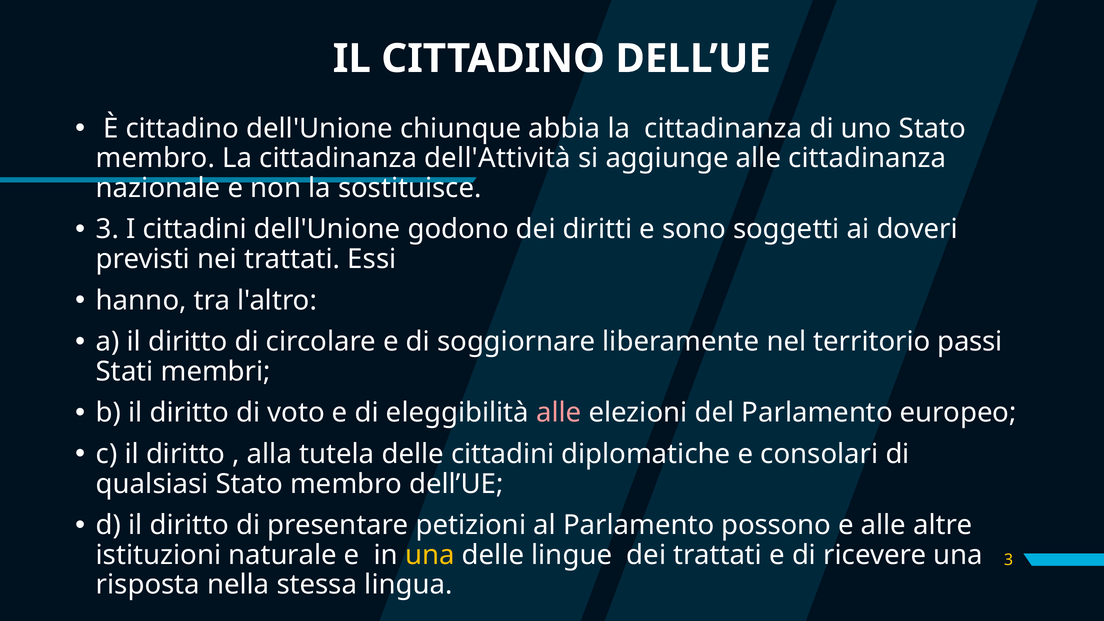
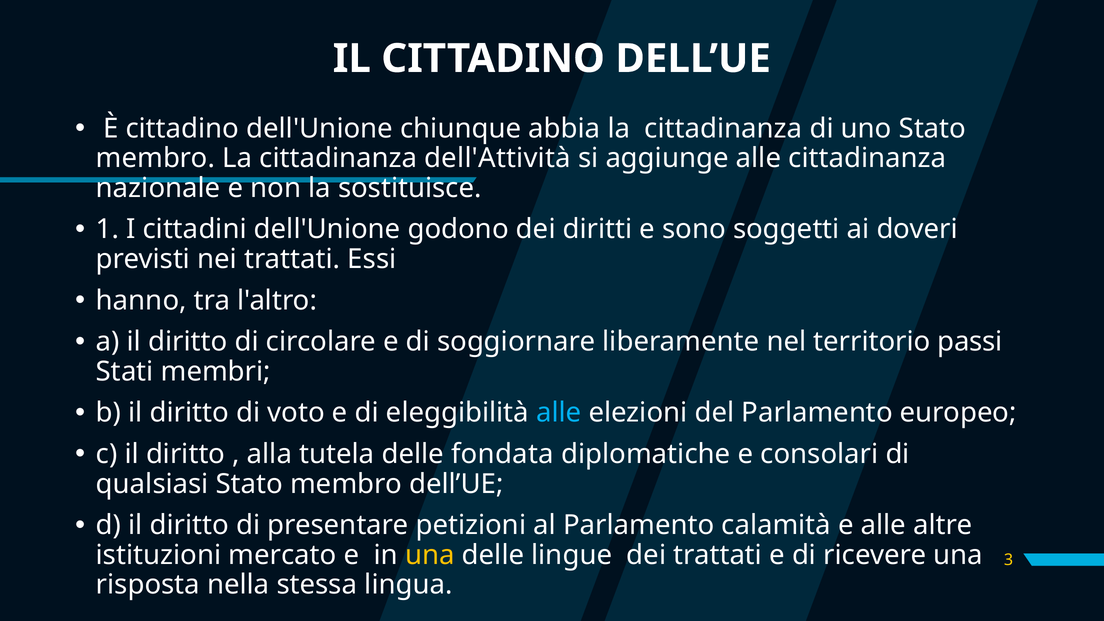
3 at (108, 229): 3 -> 1
alle at (559, 413) colour: pink -> light blue
delle cittadini: cittadini -> fondata
possono: possono -> calamità
naturale: naturale -> mercato
